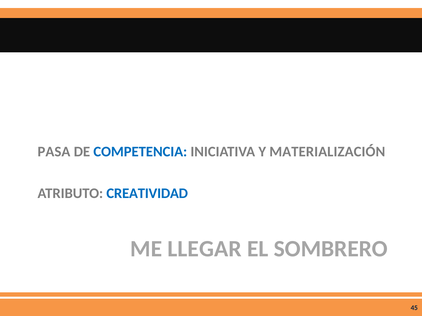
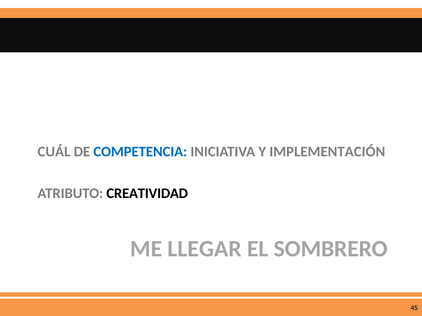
PASA: PASA -> CUÁL
MATERIALIZACIÓN: MATERIALIZACIÓN -> IMPLEMENTACIÓN
CREATIVIDAD colour: blue -> black
